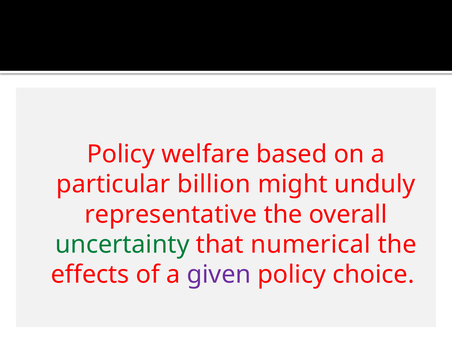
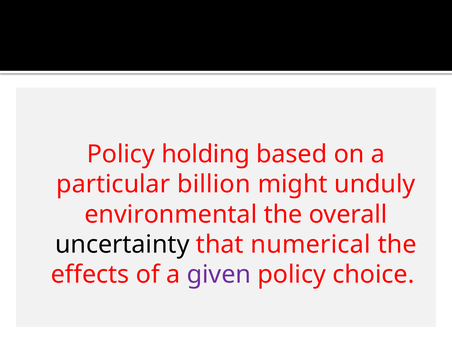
welfare: welfare -> holding
representative: representative -> environmental
uncertainty colour: green -> black
